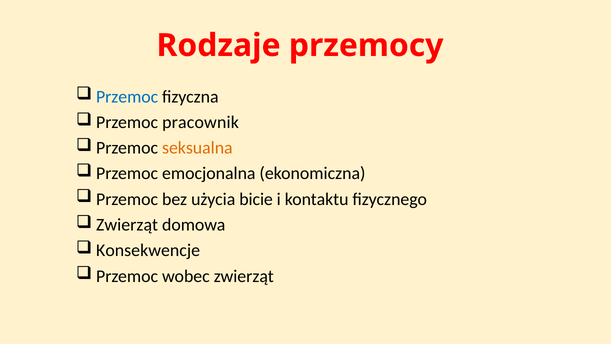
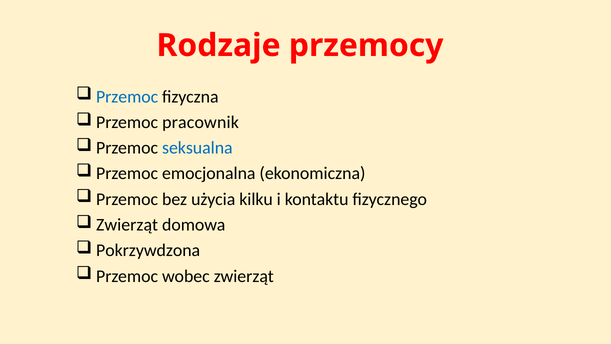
seksualna colour: orange -> blue
bicie: bicie -> kilku
Konsekwencje: Konsekwencje -> Pokrzywdzona
